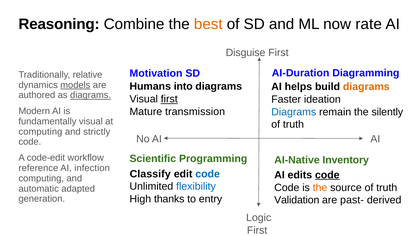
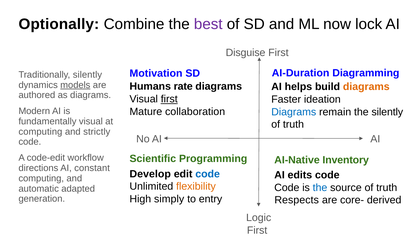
Reasoning: Reasoning -> Optionally
best colour: orange -> purple
rate: rate -> lock
Traditionally relative: relative -> silently
into: into -> rate
diagrams at (91, 95) underline: present -> none
transmission: transmission -> collaboration
reference: reference -> directions
infection: infection -> constant
Classify: Classify -> Develop
code at (327, 175) underline: present -> none
flexibility colour: blue -> orange
the at (320, 188) colour: orange -> blue
thanks: thanks -> simply
Validation: Validation -> Respects
past-: past- -> core-
